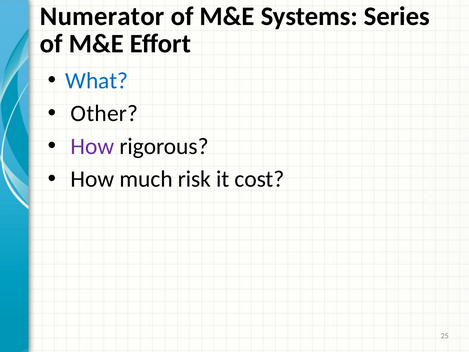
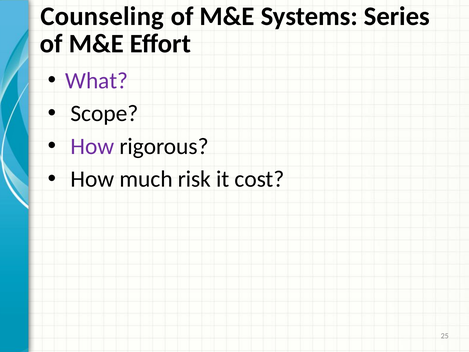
Numerator: Numerator -> Counseling
What colour: blue -> purple
Other: Other -> Scope
